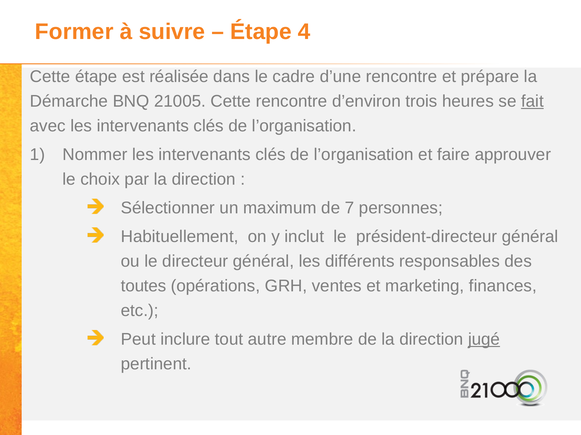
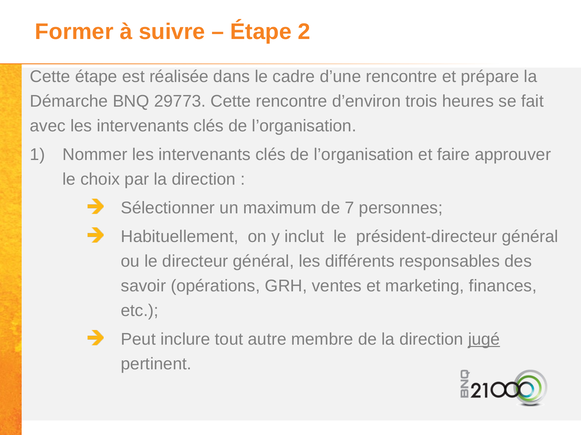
4: 4 -> 2
21005: 21005 -> 29773
fait underline: present -> none
toutes: toutes -> savoir
